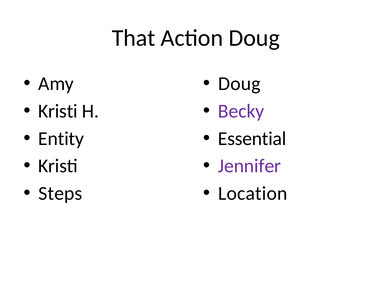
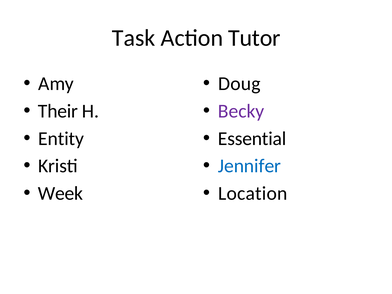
That: That -> Task
Action Doug: Doug -> Tutor
Kristi at (58, 111): Kristi -> Their
Jennifer colour: purple -> blue
Steps: Steps -> Week
